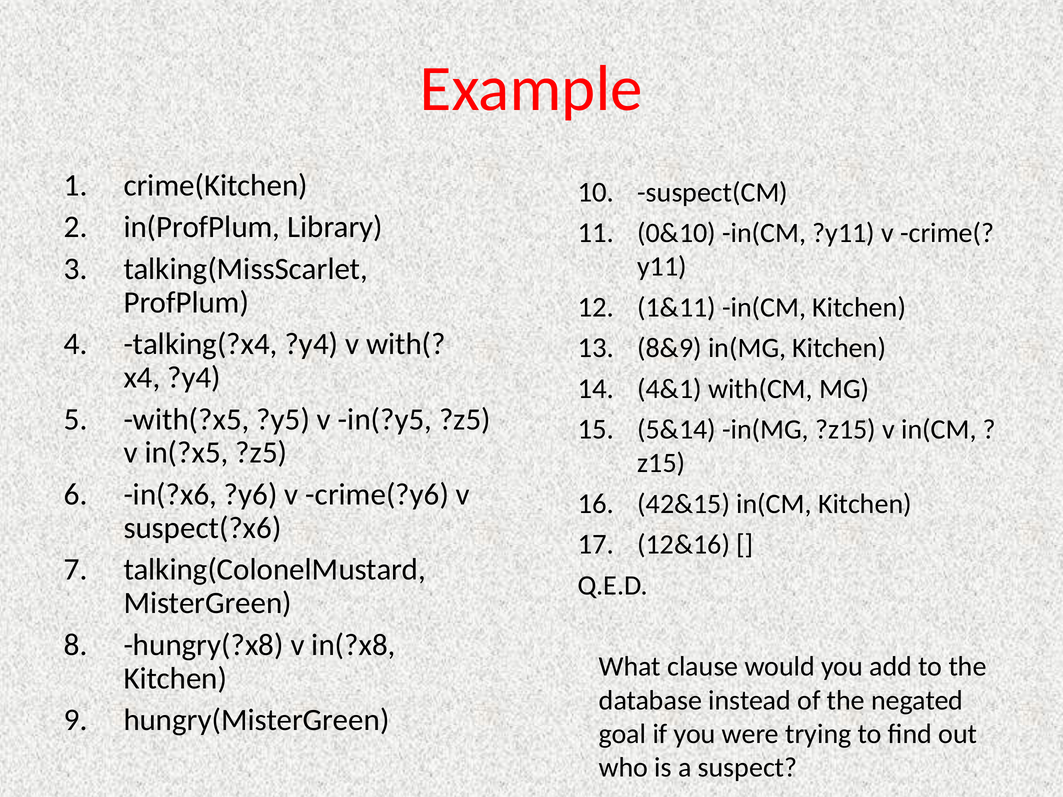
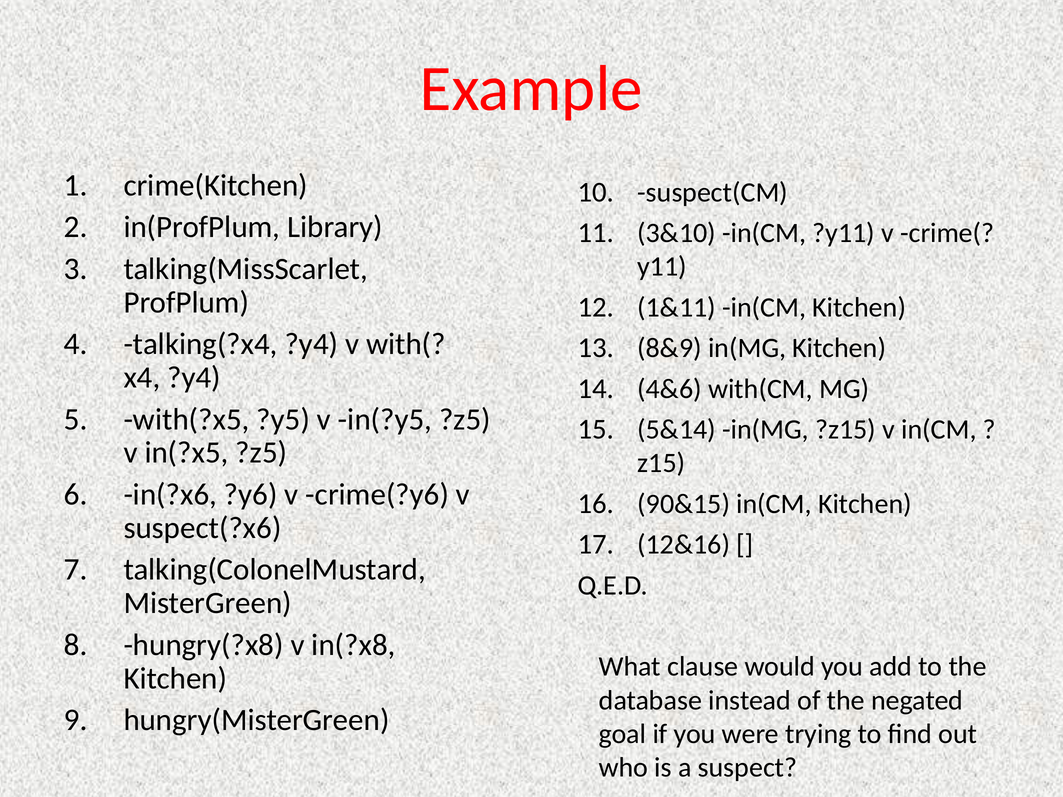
0&10: 0&10 -> 3&10
4&1: 4&1 -> 4&6
42&15: 42&15 -> 90&15
